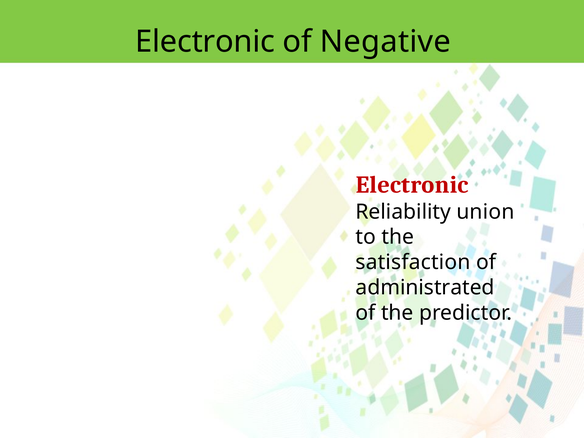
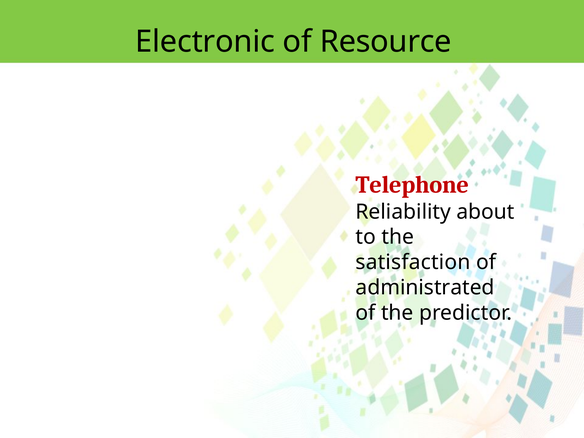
Negative: Negative -> Resource
Electronic at (412, 185): Electronic -> Telephone
union: union -> about
